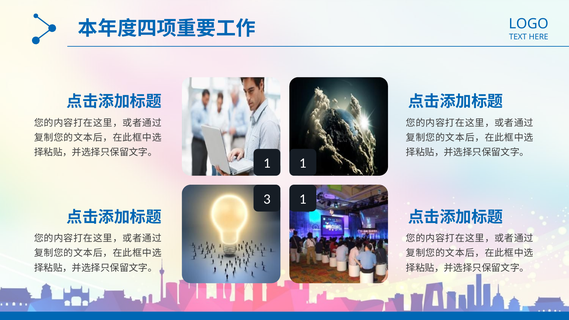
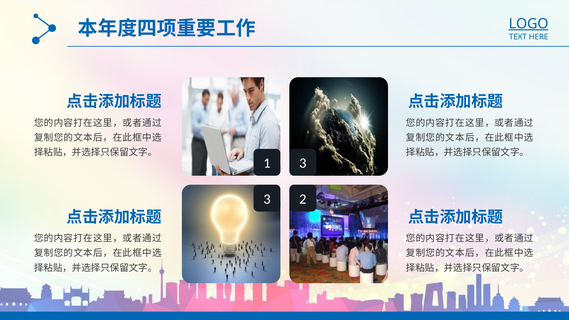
LOGO underline: none -> present
1 1: 1 -> 3
3 1: 1 -> 2
